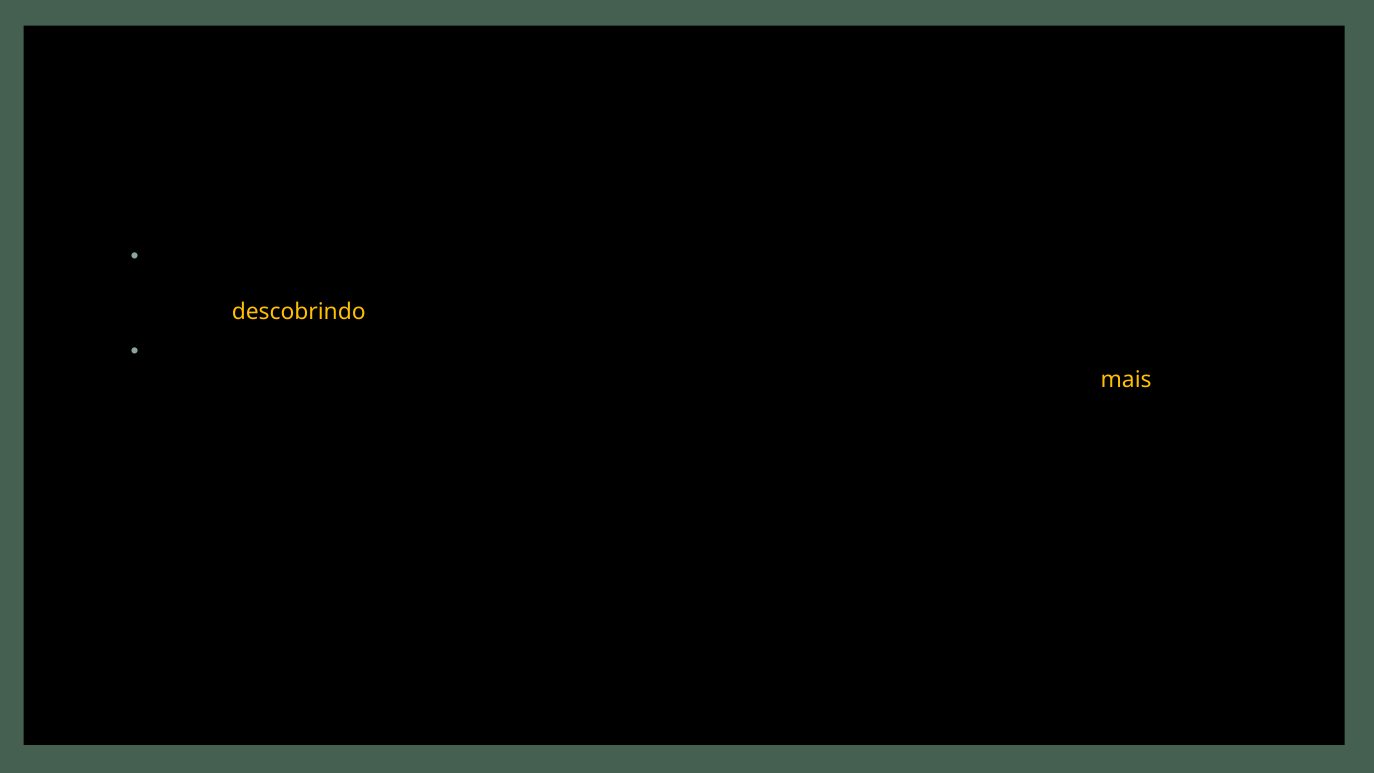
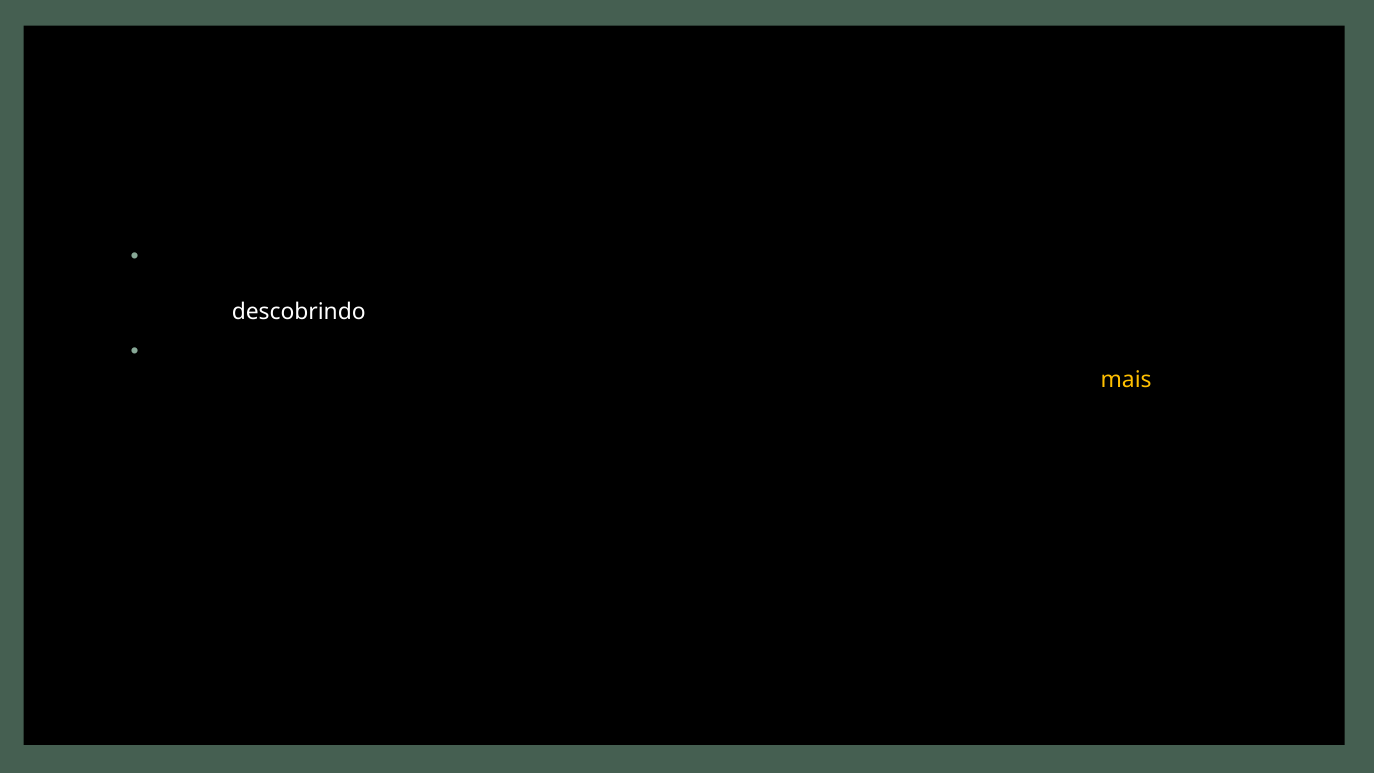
descobrindo colour: yellow -> white
